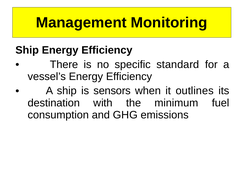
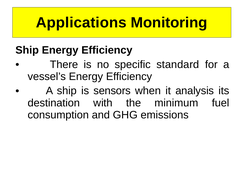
Management: Management -> Applications
outlines: outlines -> analysis
